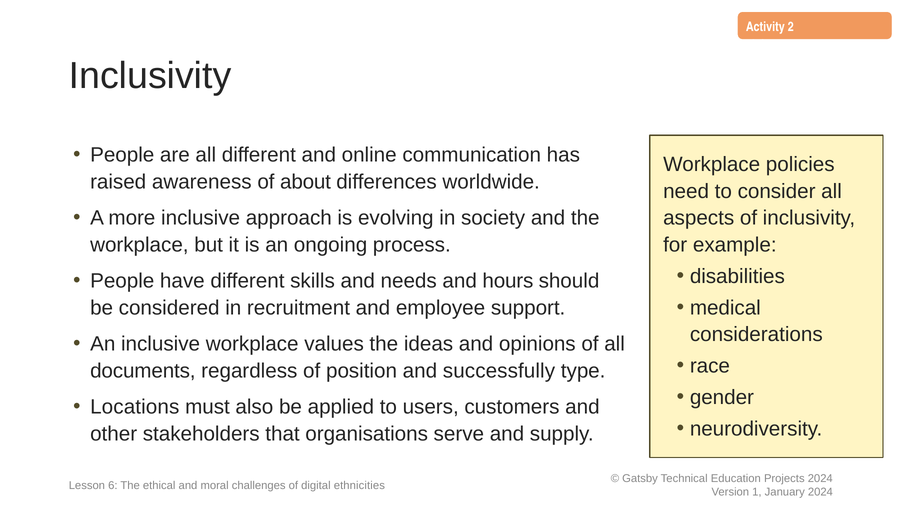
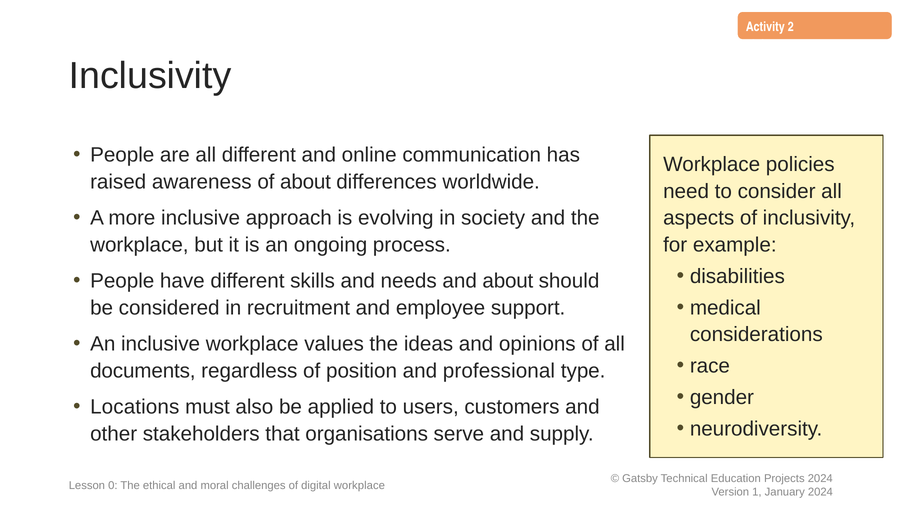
and hours: hours -> about
successfully: successfully -> professional
6: 6 -> 0
digital ethnicities: ethnicities -> workplace
